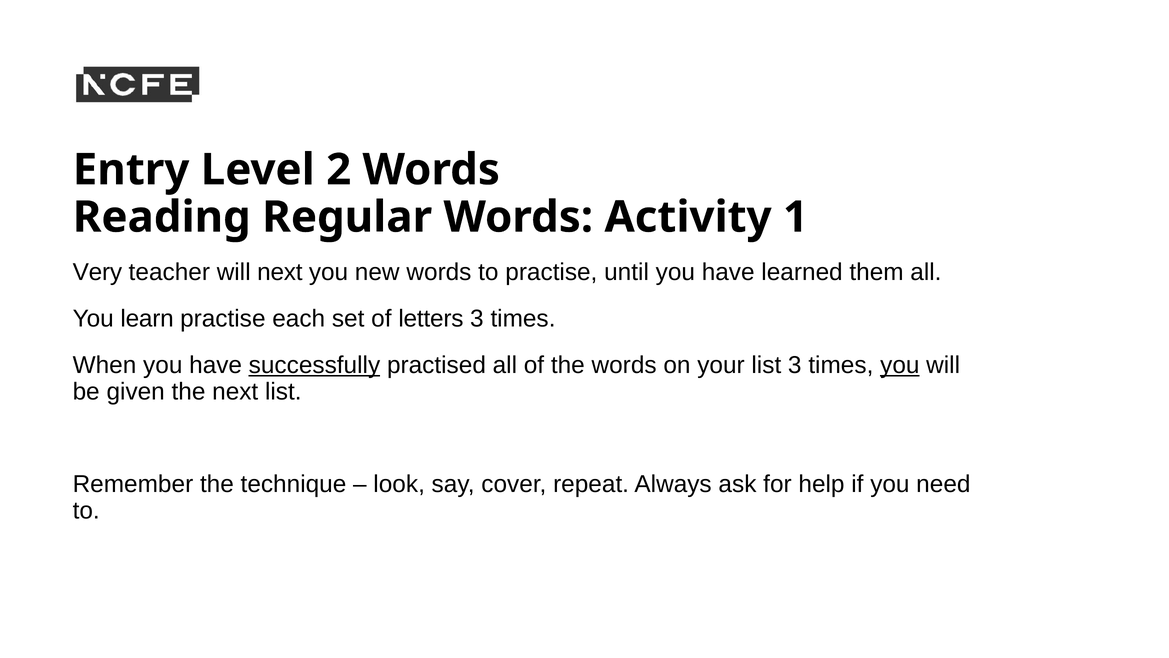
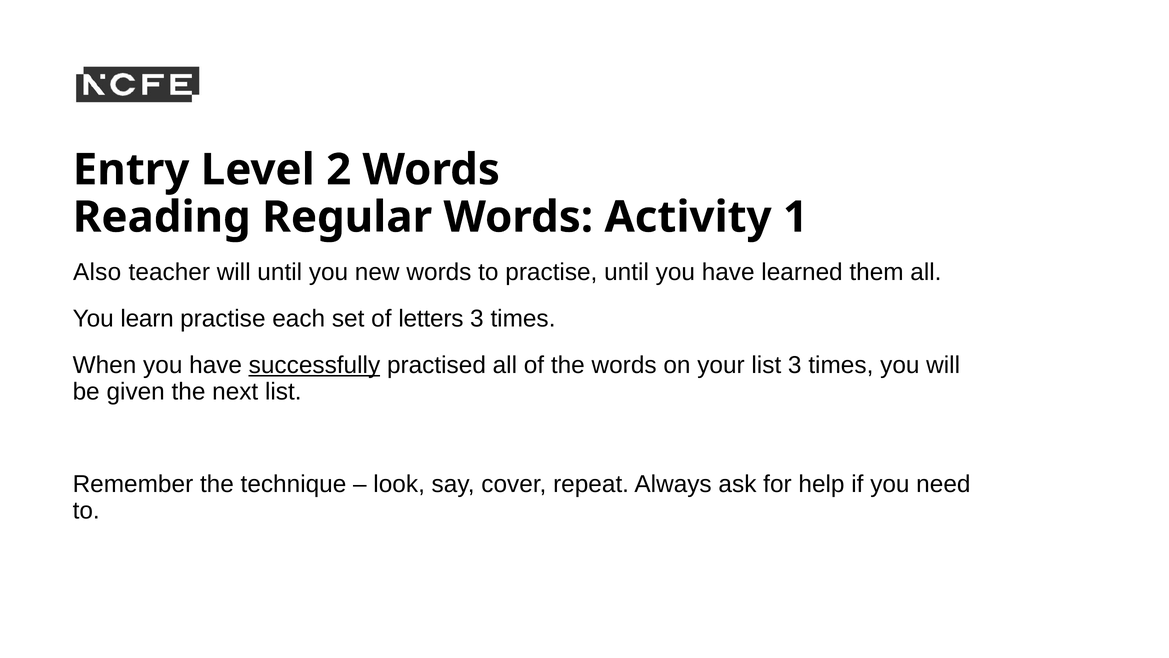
Very: Very -> Also
will next: next -> until
you at (900, 365) underline: present -> none
